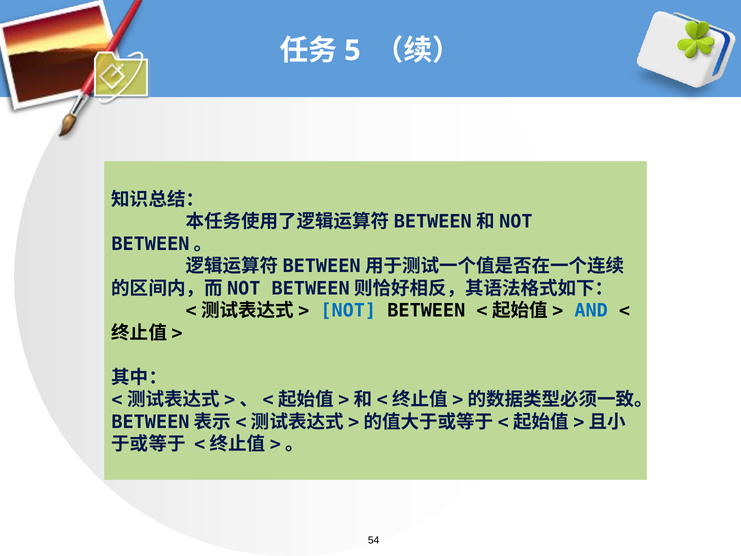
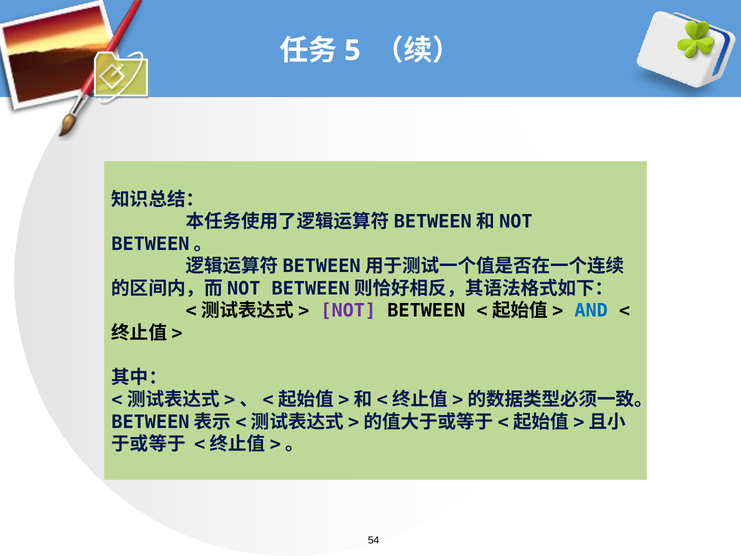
NOT colour: blue -> purple
